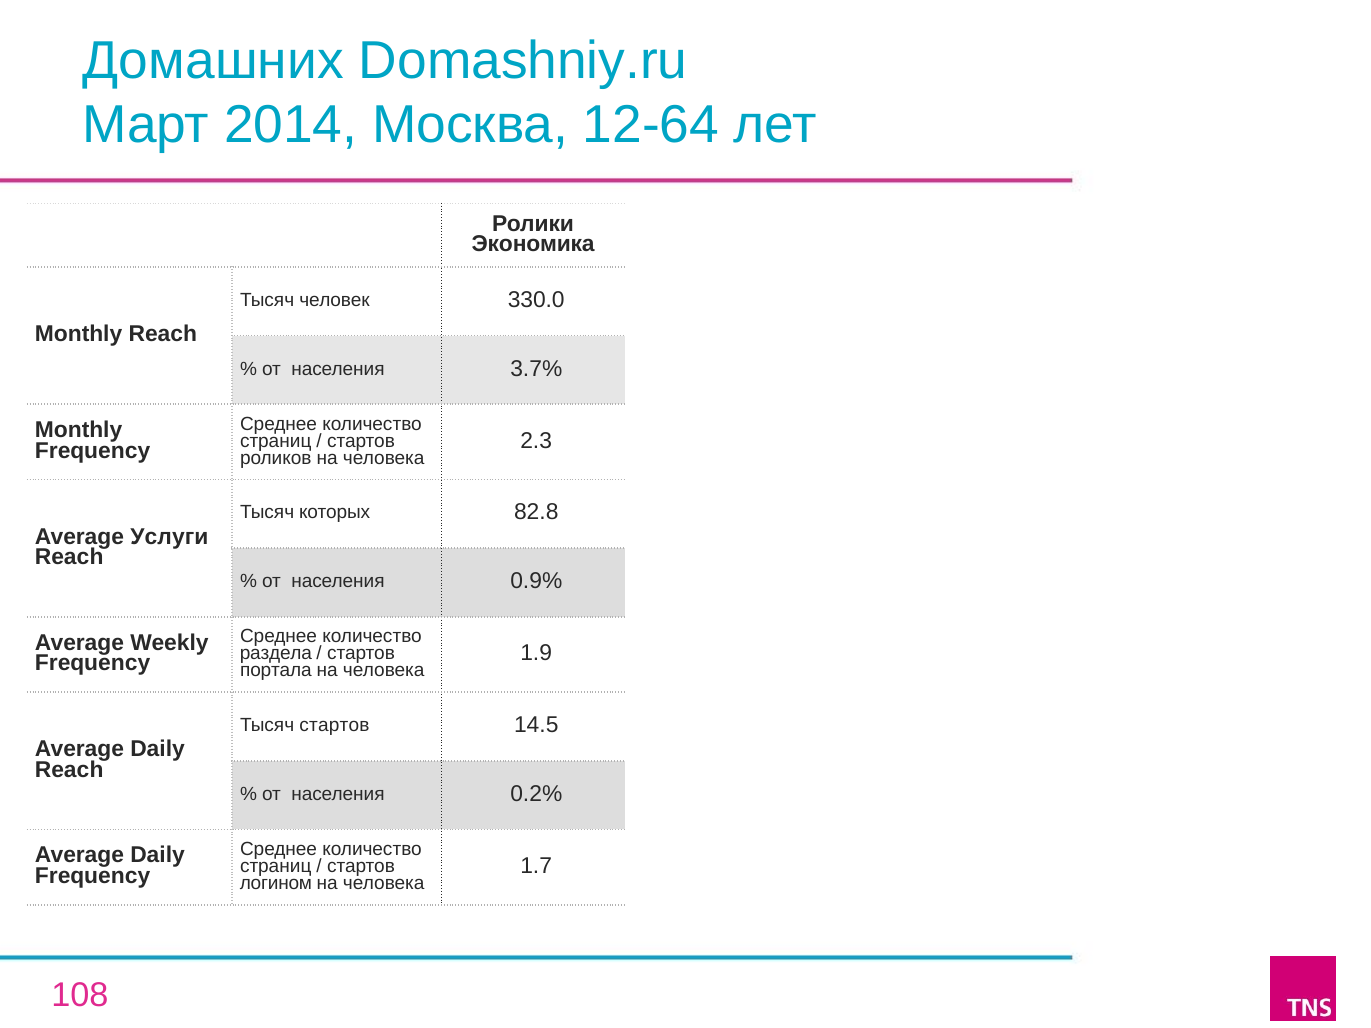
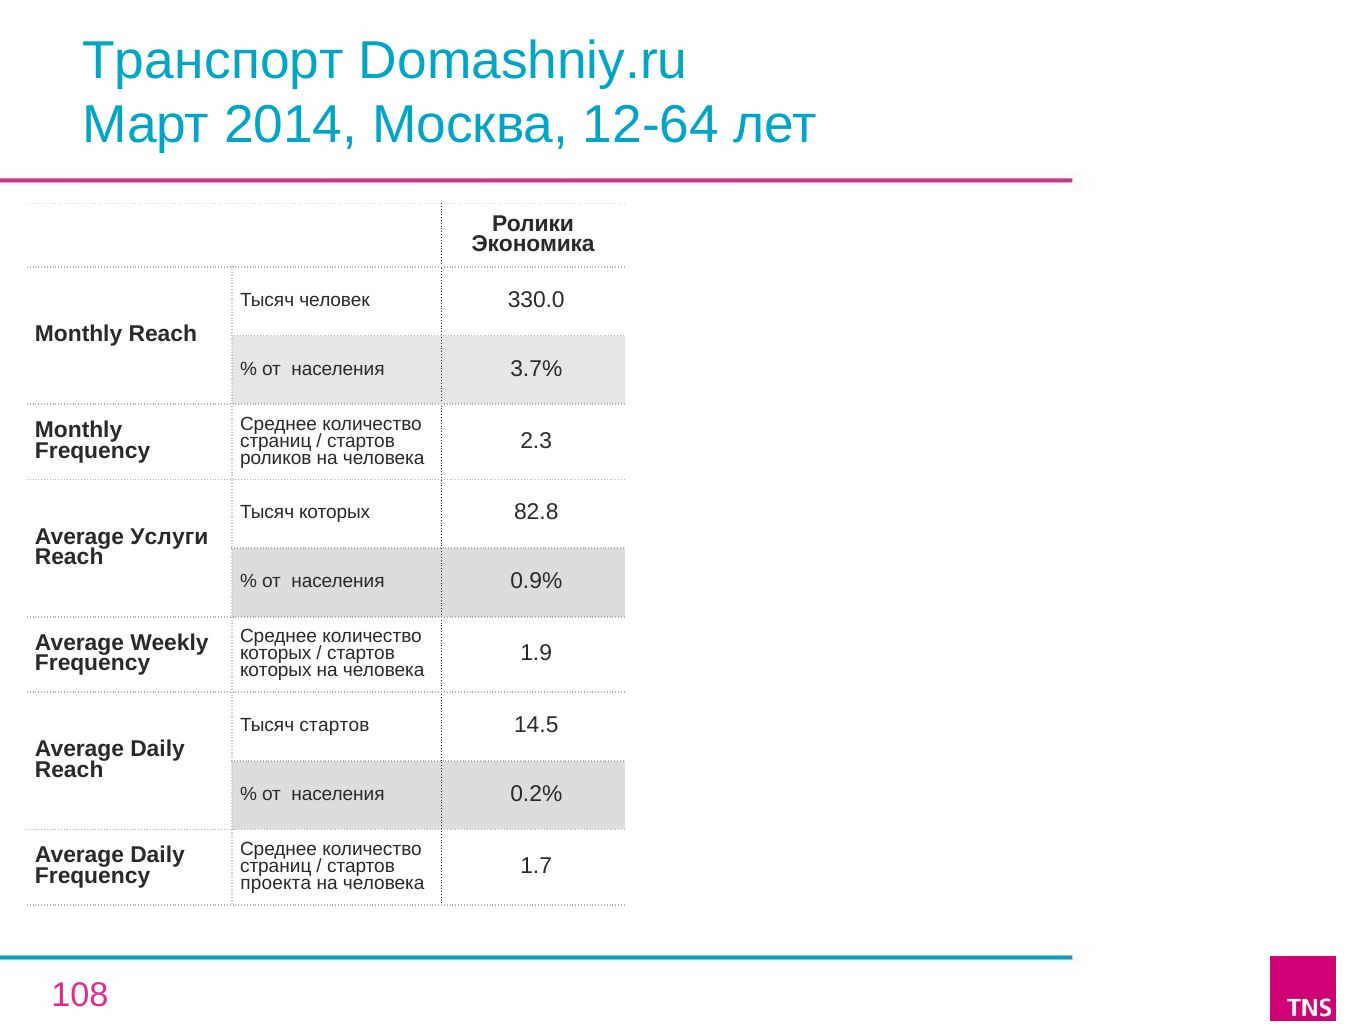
Домашних: Домашних -> Транспорт
раздела at (276, 653): раздела -> которых
портала at (276, 670): портала -> которых
логином: логином -> проекта
